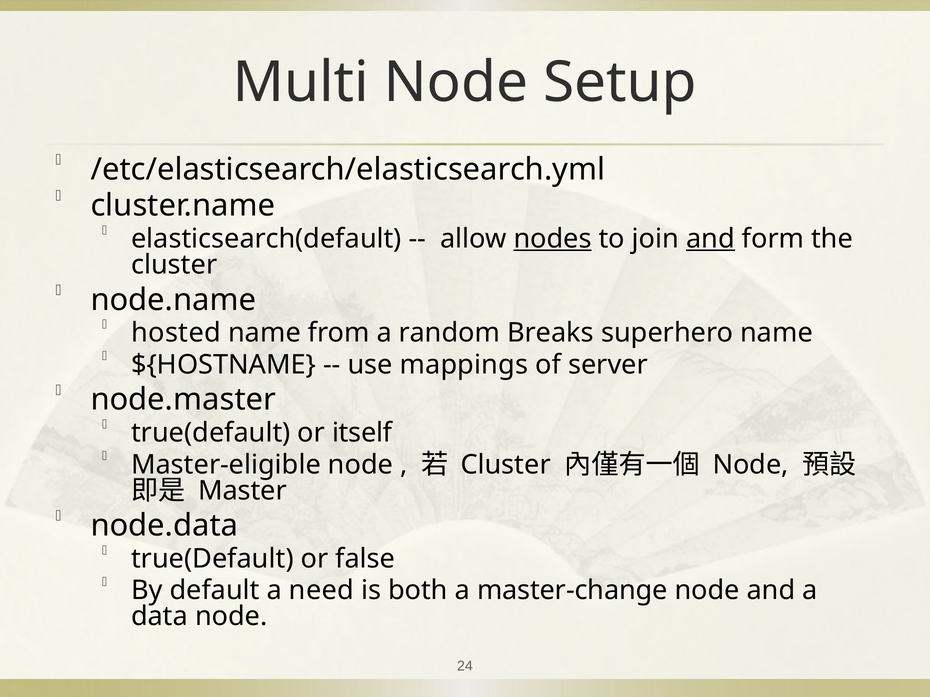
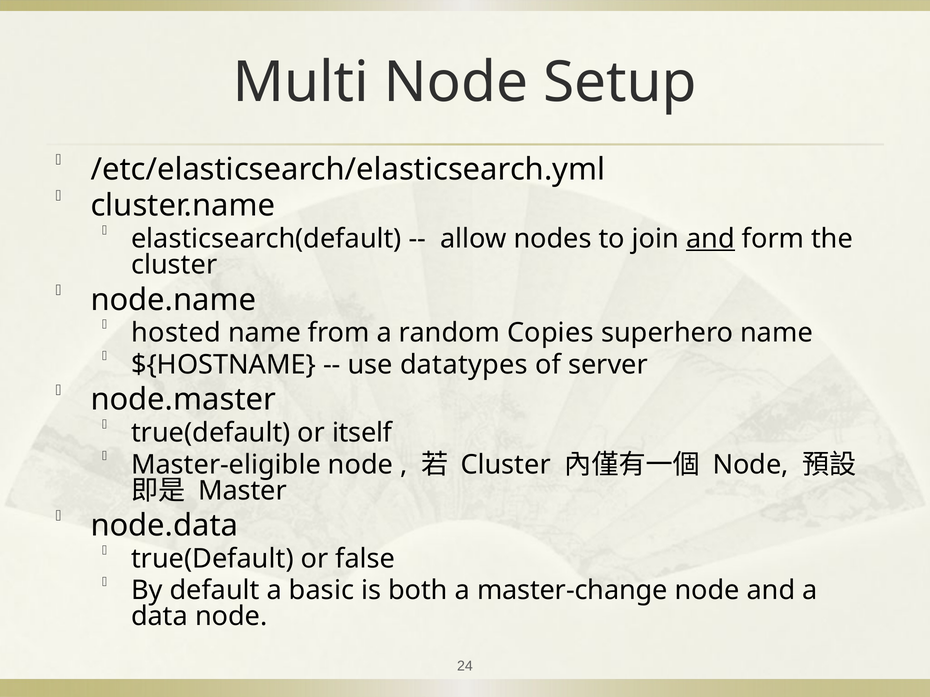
nodes underline: present -> none
Breaks: Breaks -> Copies
mappings: mappings -> datatypes
need: need -> basic
